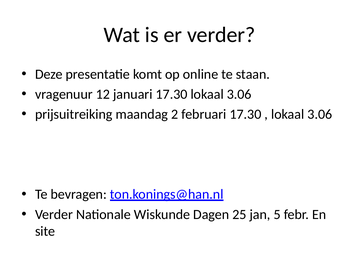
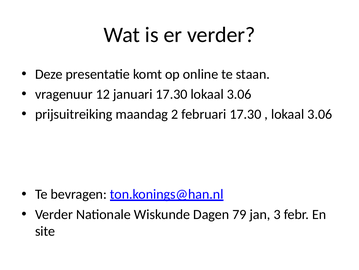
25: 25 -> 79
5: 5 -> 3
